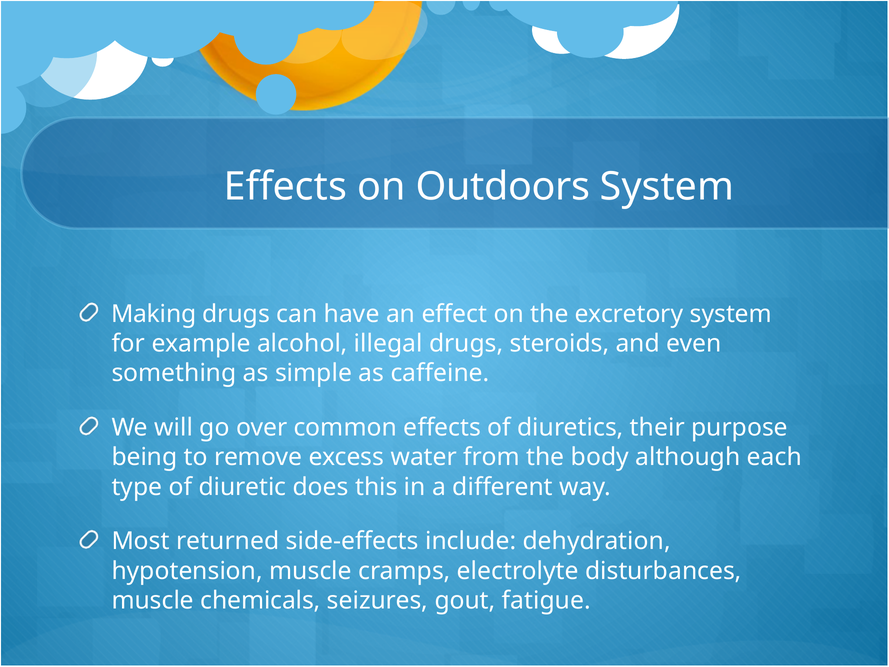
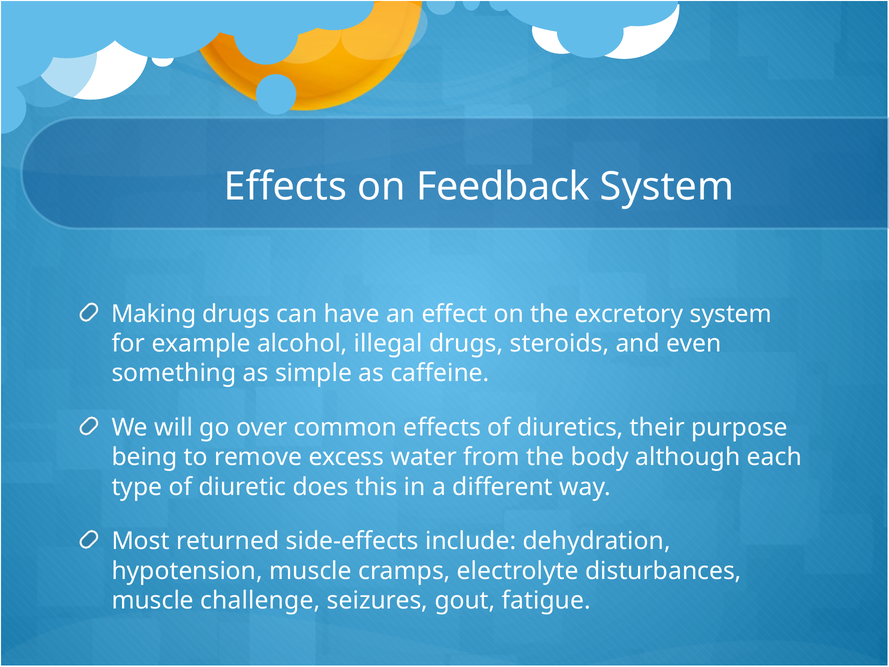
Outdoors: Outdoors -> Feedback
chemicals: chemicals -> challenge
